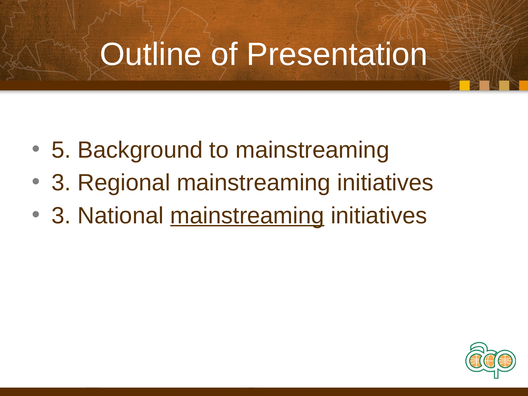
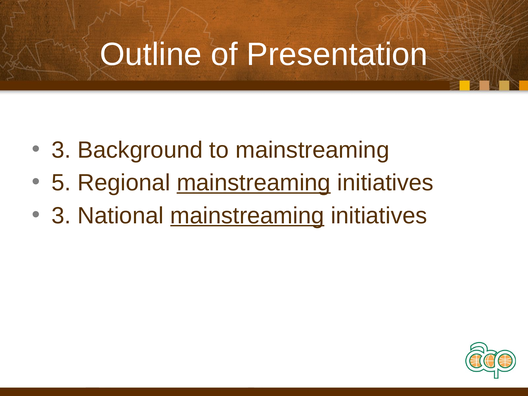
5 at (61, 150): 5 -> 3
3 at (61, 183): 3 -> 5
mainstreaming at (254, 183) underline: none -> present
